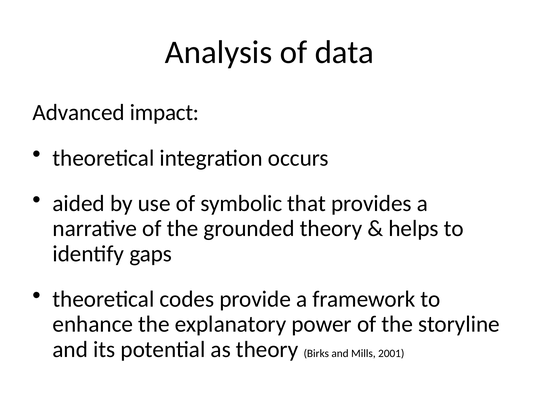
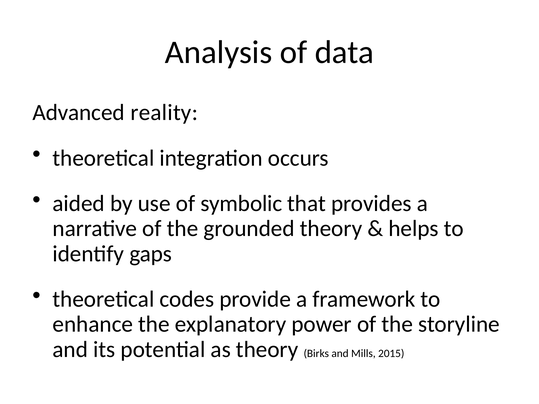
impact: impact -> reality
2001: 2001 -> 2015
